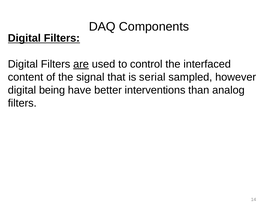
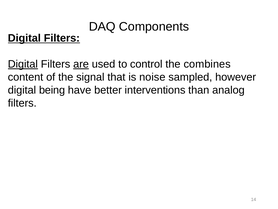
Digital at (23, 64) underline: none -> present
interfaced: interfaced -> combines
serial: serial -> noise
